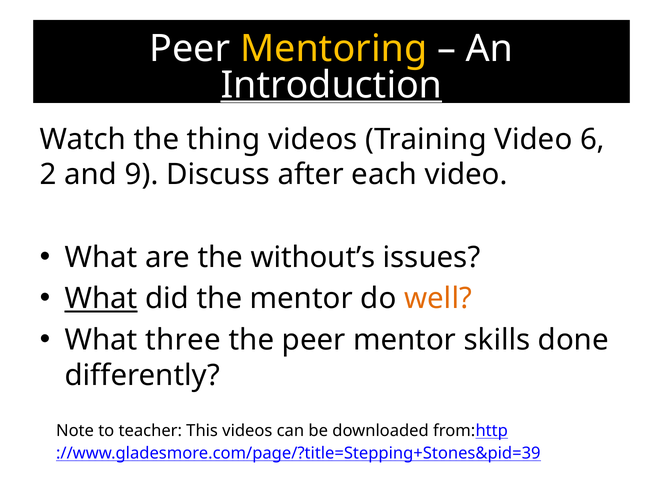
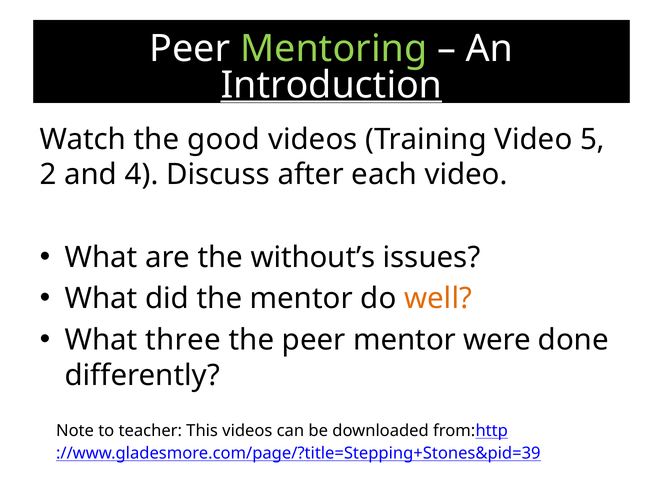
Mentoring colour: yellow -> light green
thing: thing -> good
6: 6 -> 5
9: 9 -> 4
What at (101, 298) underline: present -> none
skills: skills -> were
